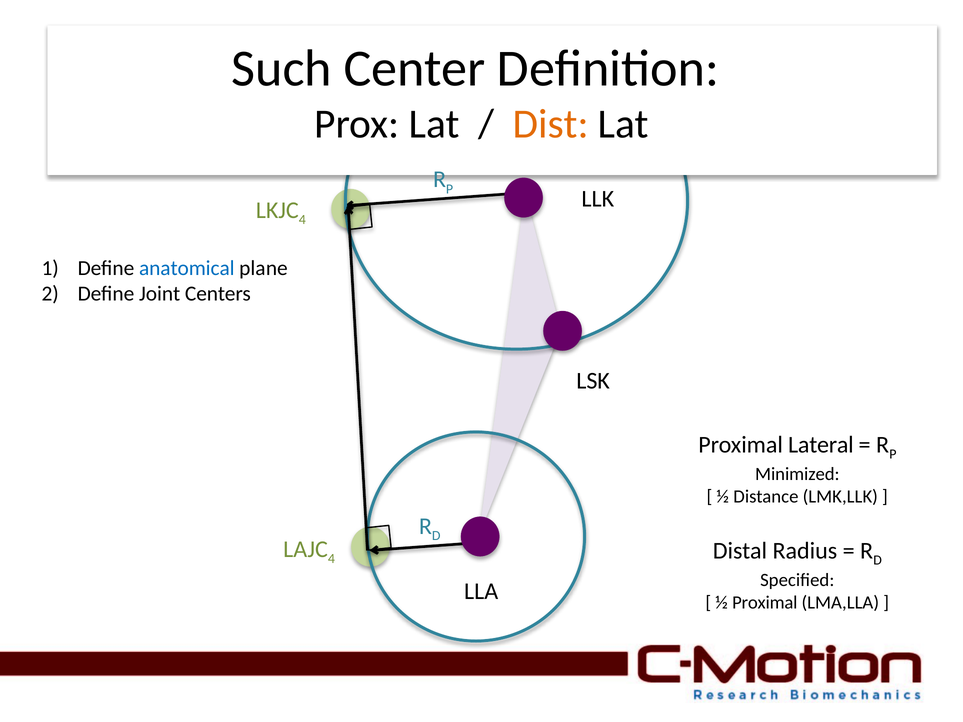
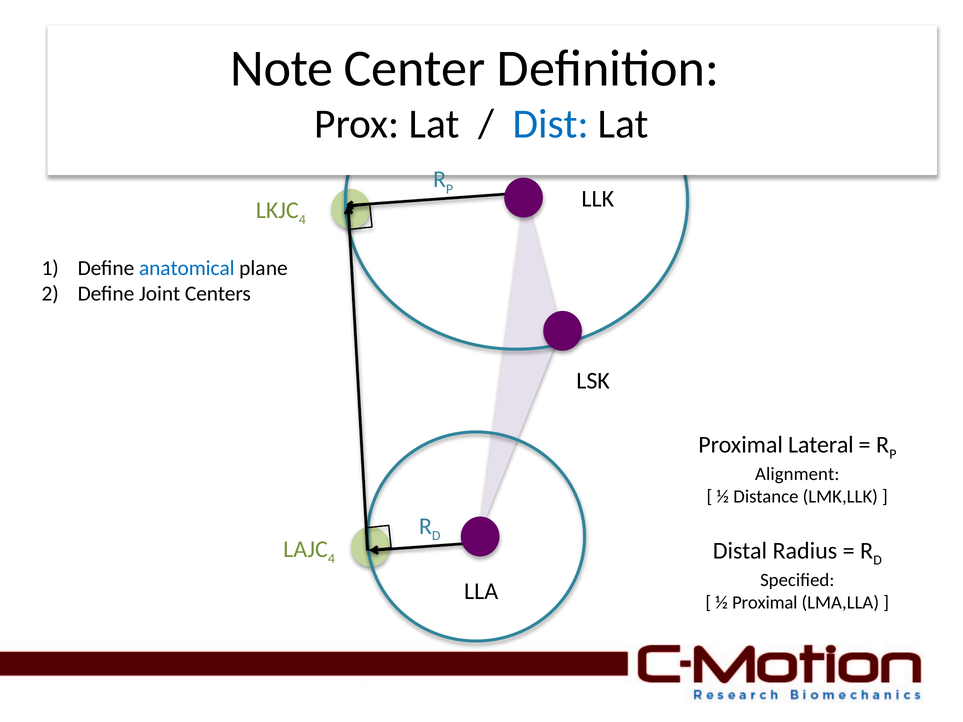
Such: Such -> Note
Dist colour: orange -> blue
Minimized: Minimized -> Alignment
